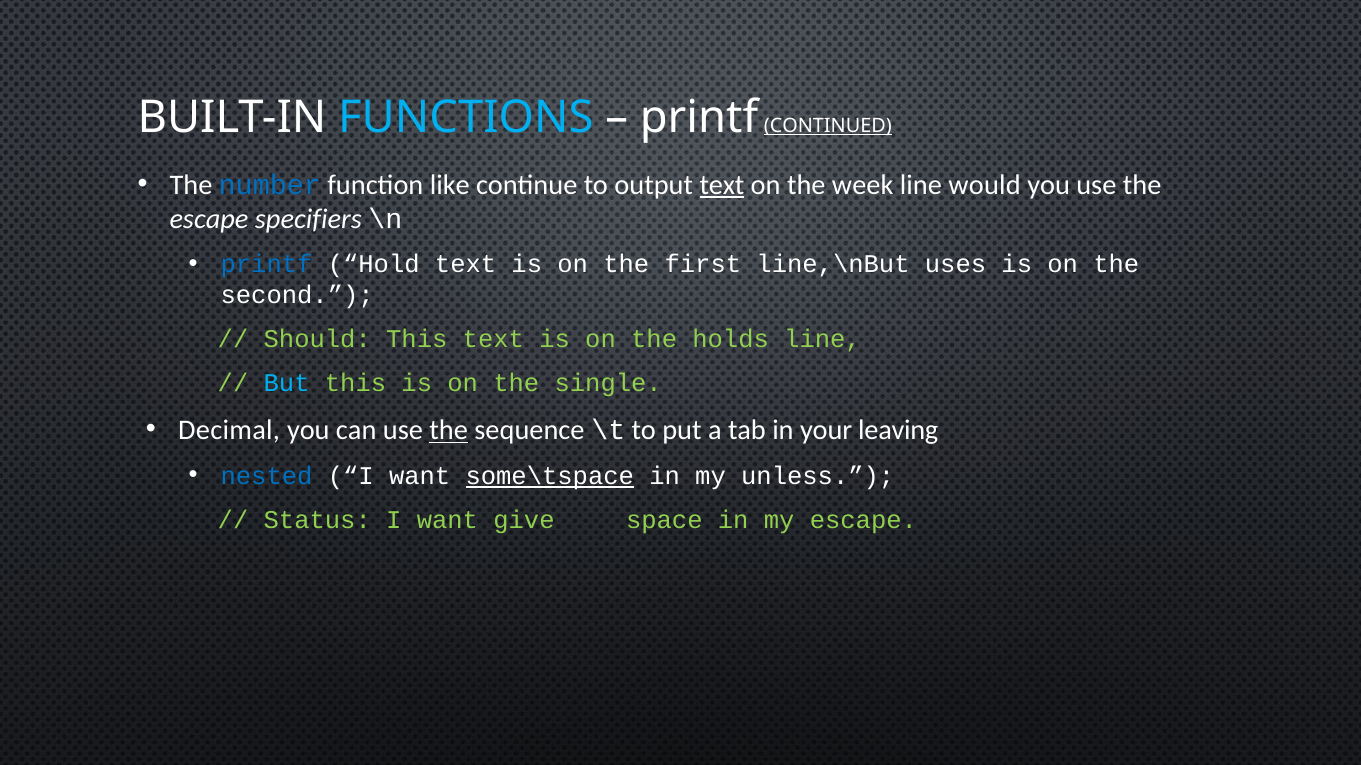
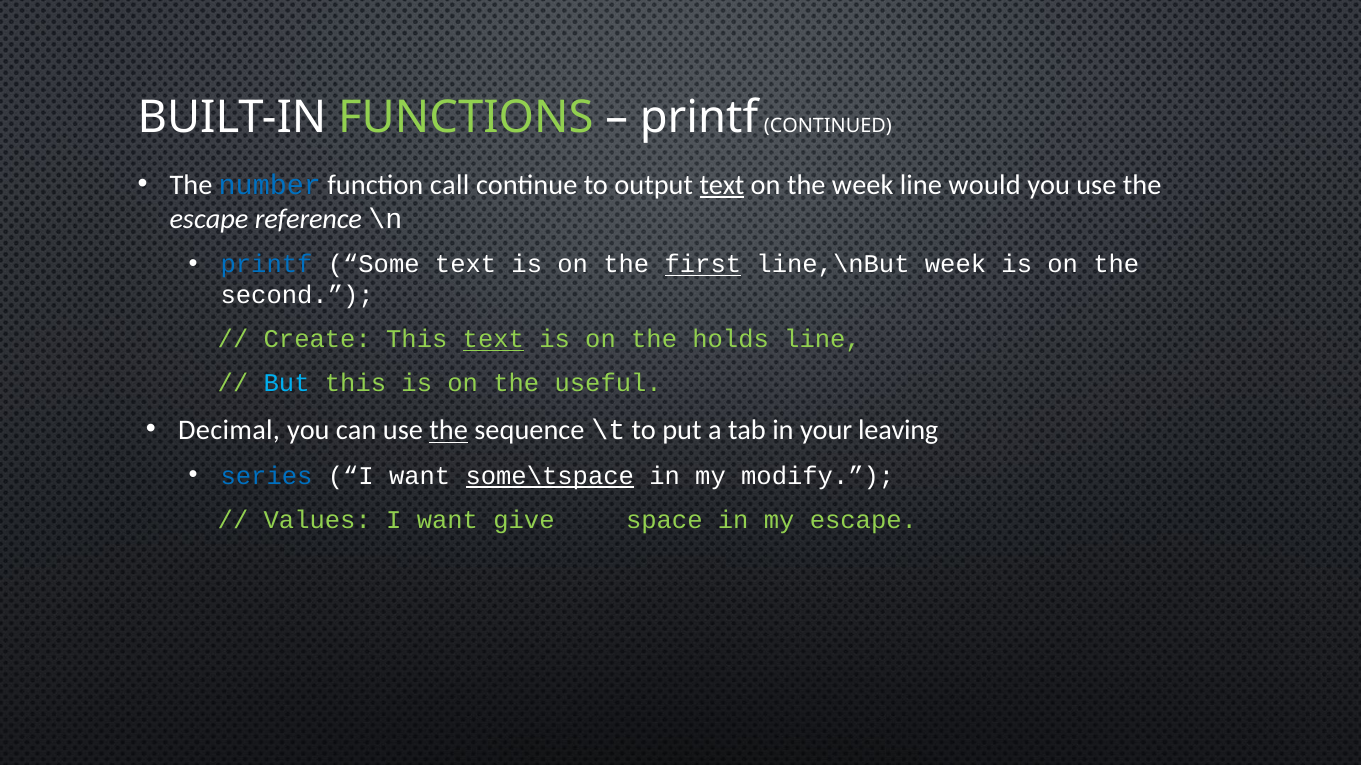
FUNCTIONS colour: light blue -> light green
CONTINUED underline: present -> none
like: like -> call
specifiers: specifiers -> reference
Hold: Hold -> Some
first underline: none -> present
line,\nBut uses: uses -> week
Should: Should -> Create
text at (493, 340) underline: none -> present
single: single -> useful
nested: nested -> series
unless: unless -> modify
Status: Status -> Values
